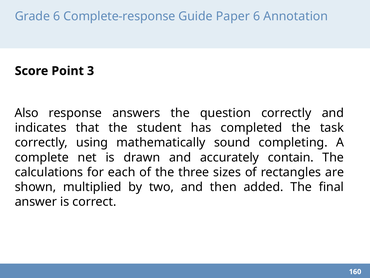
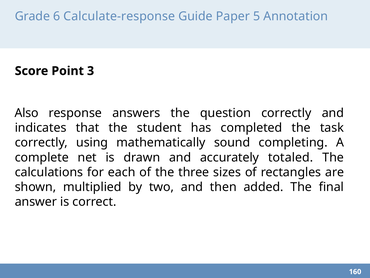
Complete-response: Complete-response -> Calculate-response
Paper 6: 6 -> 5
contain: contain -> totaled
